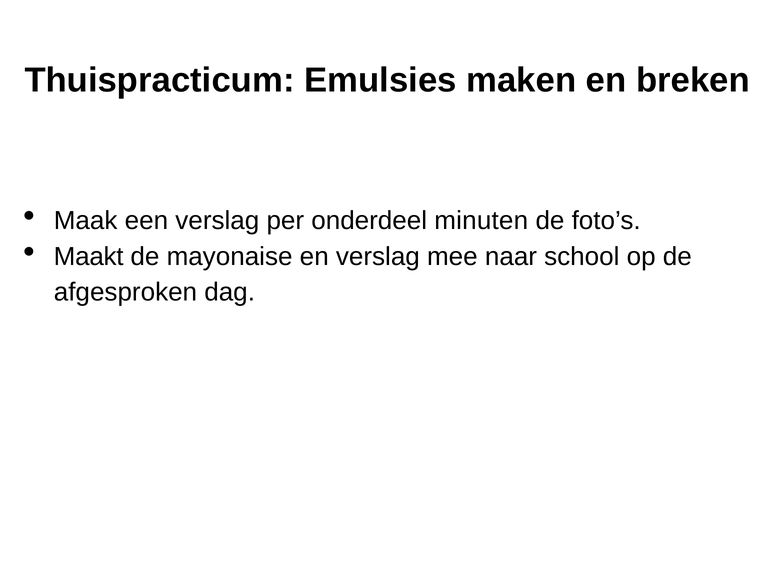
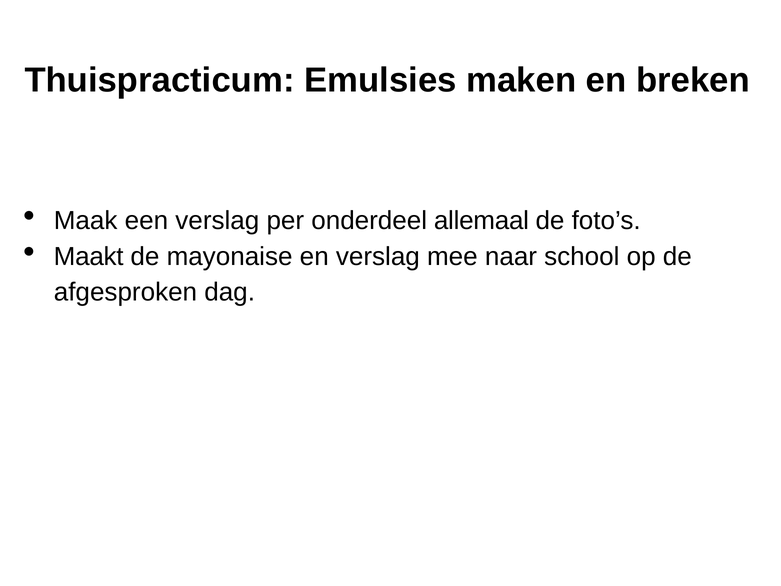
minuten: minuten -> allemaal
